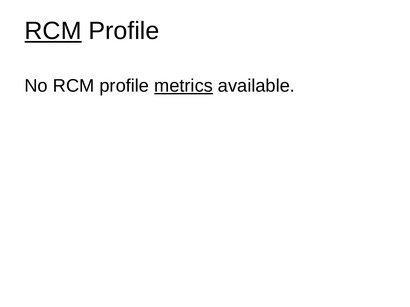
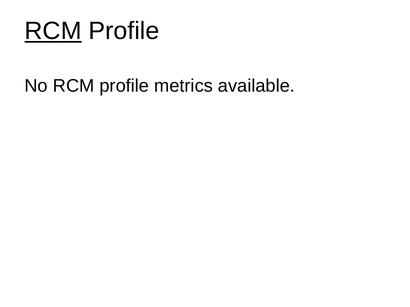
metrics underline: present -> none
